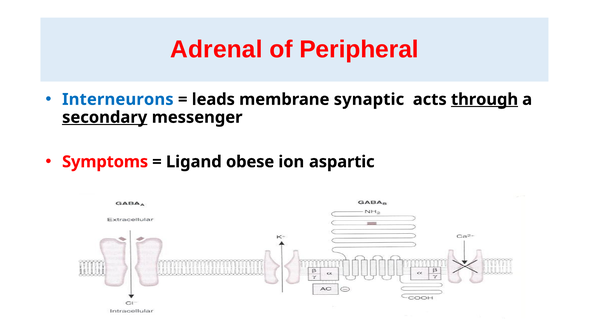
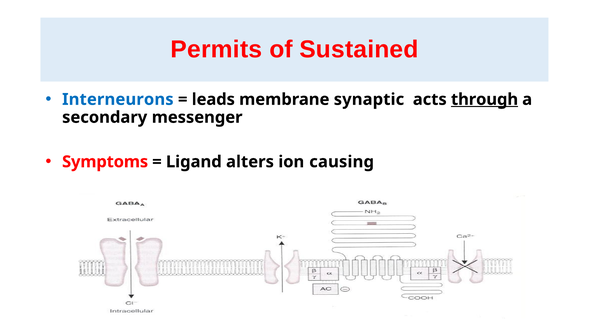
Adrenal: Adrenal -> Permits
Peripheral: Peripheral -> Sustained
secondary underline: present -> none
obese: obese -> alters
aspartic: aspartic -> causing
